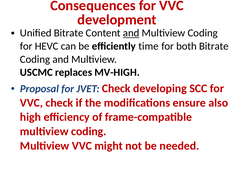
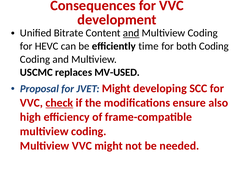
both Bitrate: Bitrate -> Coding
MV-HIGH: MV-HIGH -> MV-USED
JVET Check: Check -> Might
check at (59, 103) underline: none -> present
